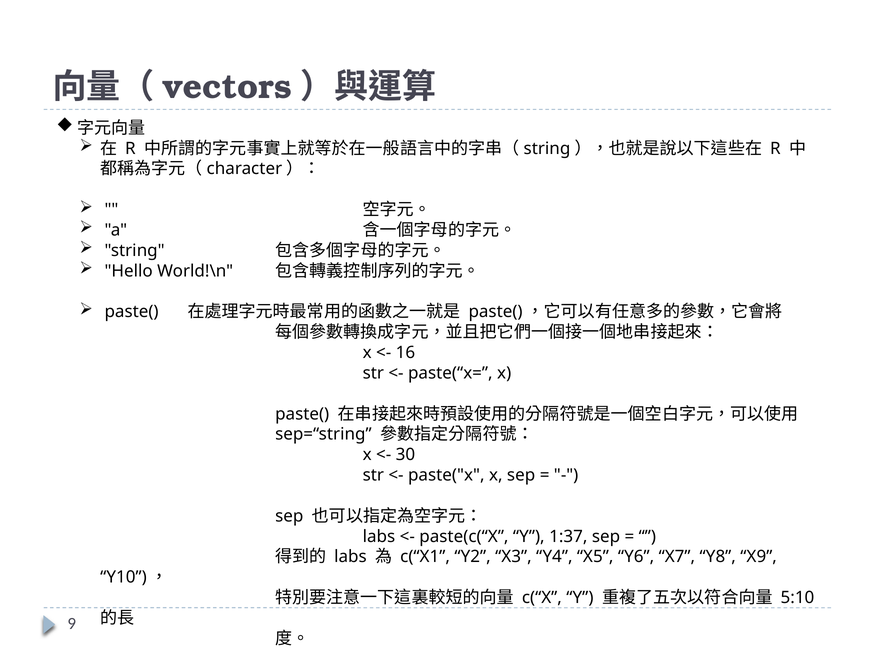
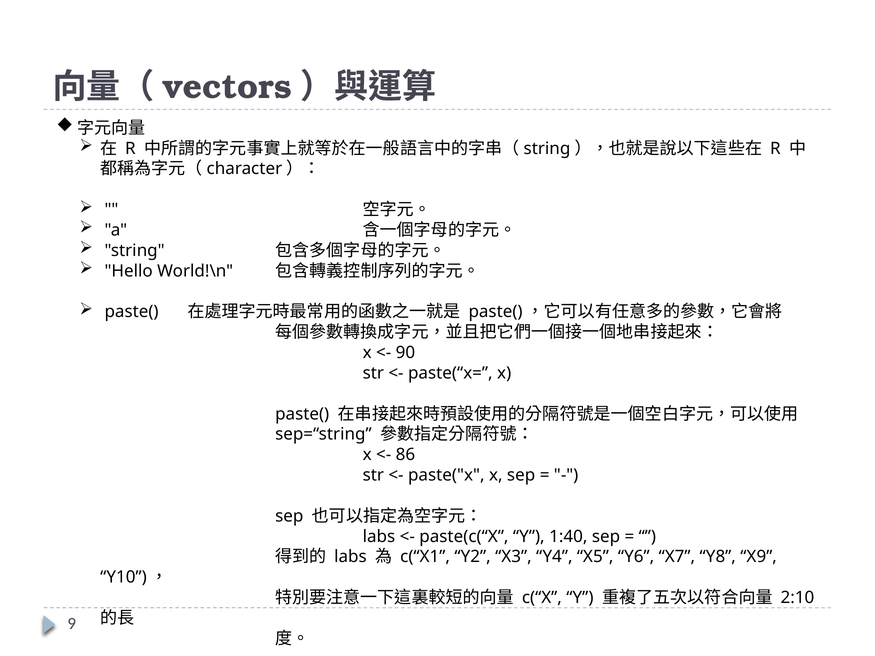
16: 16 -> 90
30: 30 -> 86
1:37: 1:37 -> 1:40
5:10: 5:10 -> 2:10
